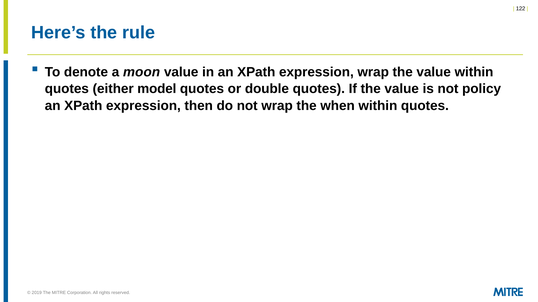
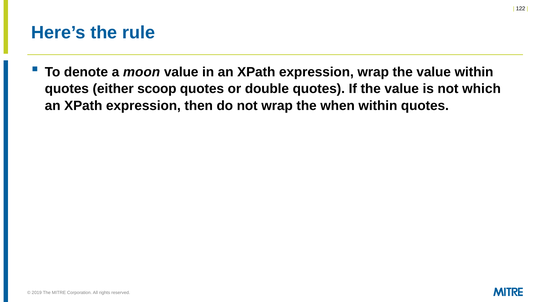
model: model -> scoop
policy: policy -> which
